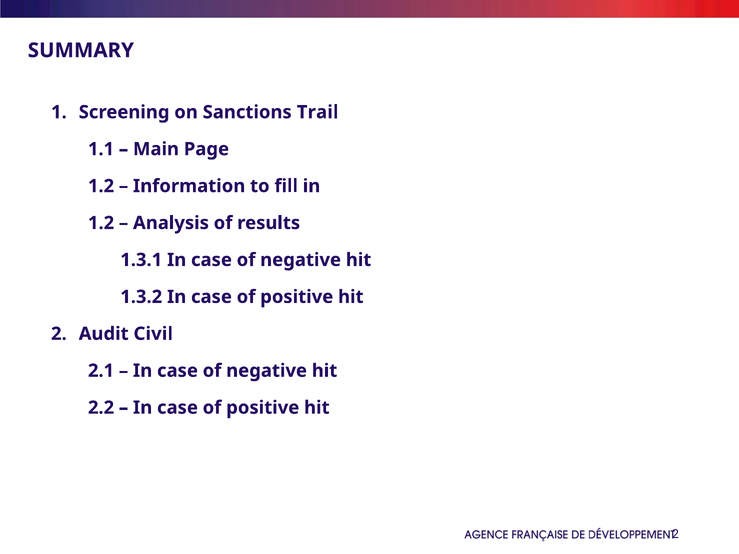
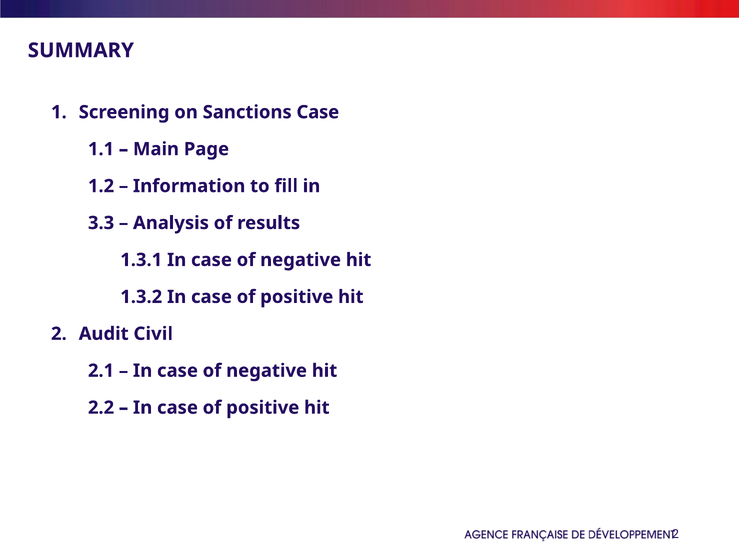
Sanctions Trail: Trail -> Case
1.2 at (101, 223): 1.2 -> 3.3
